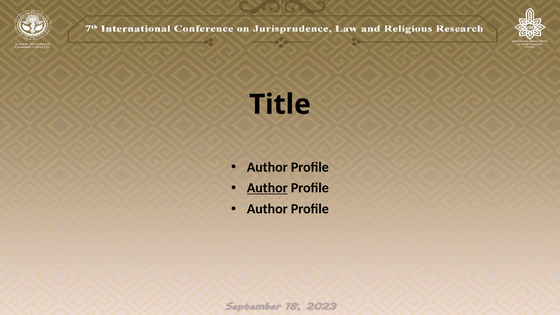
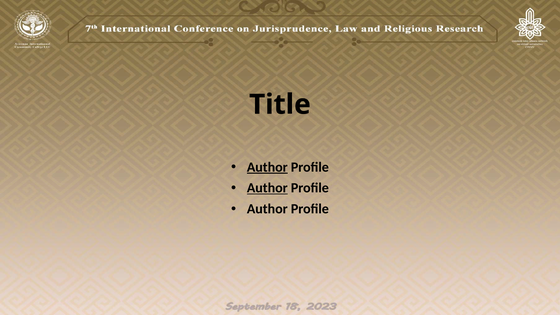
Author at (267, 167) underline: none -> present
